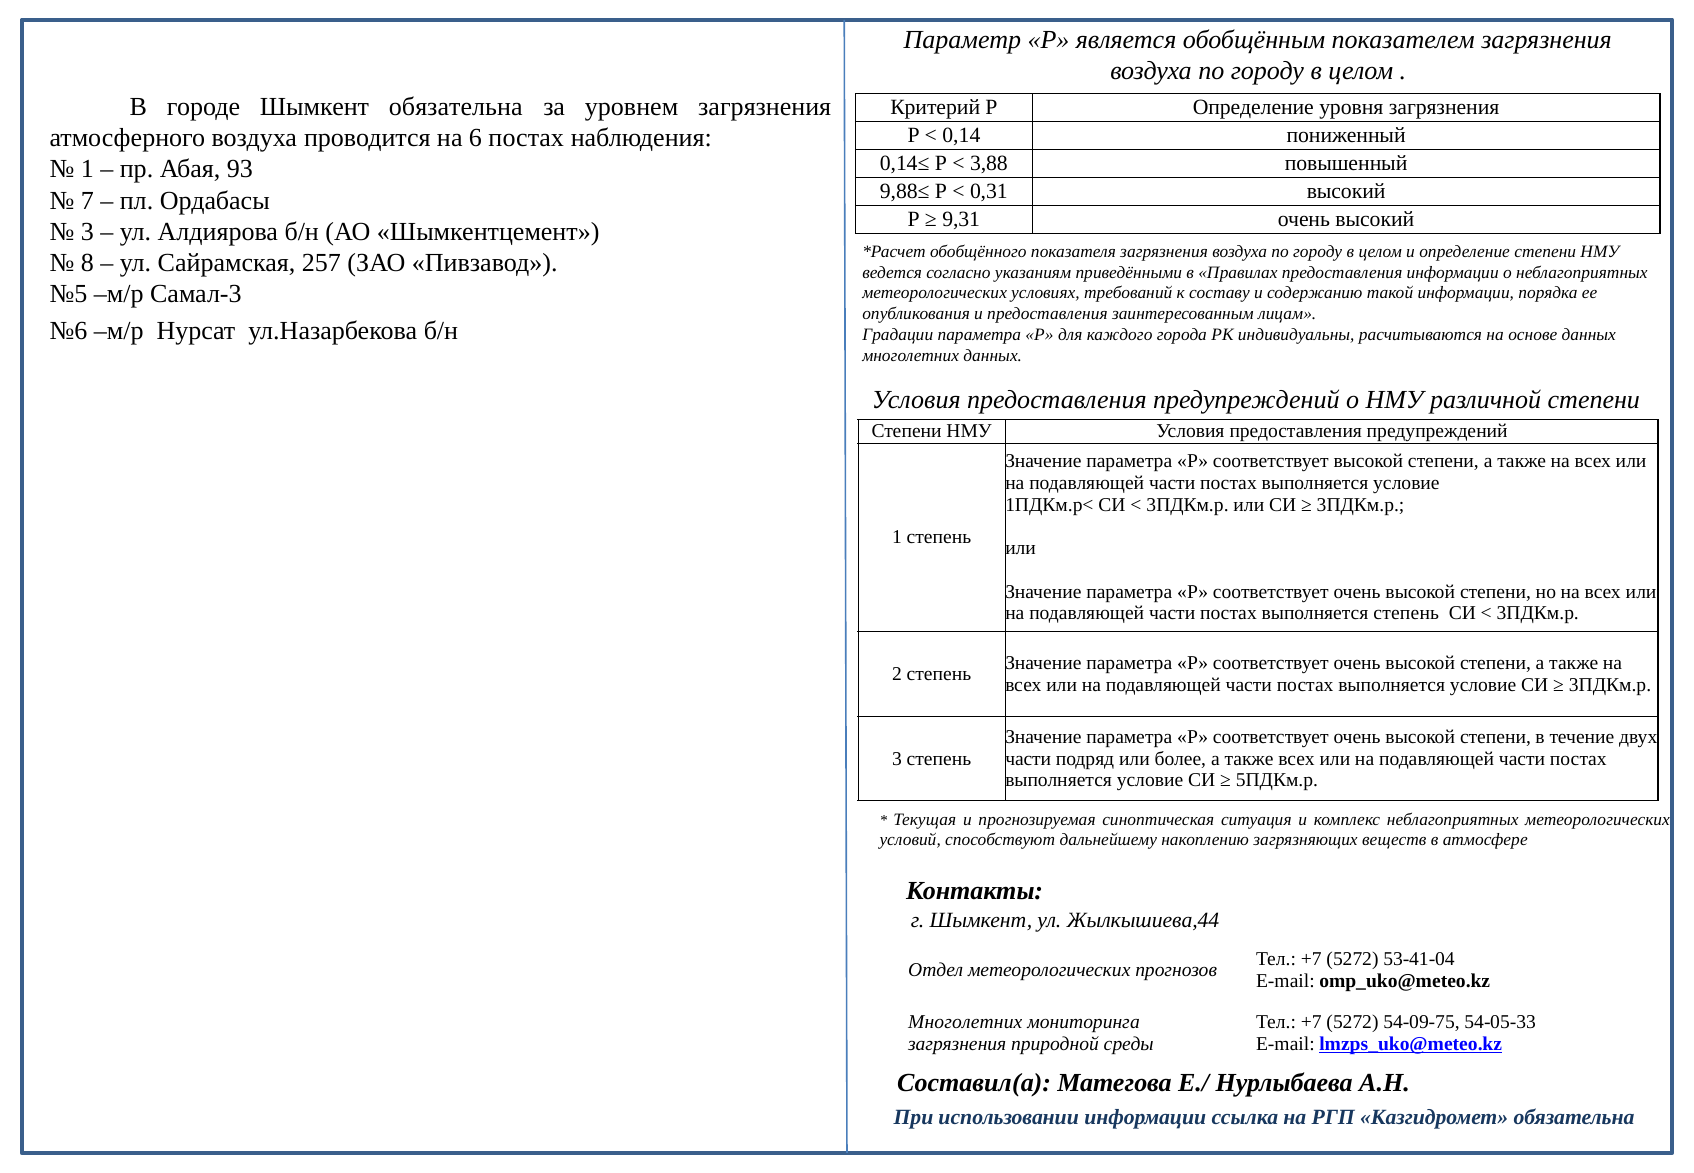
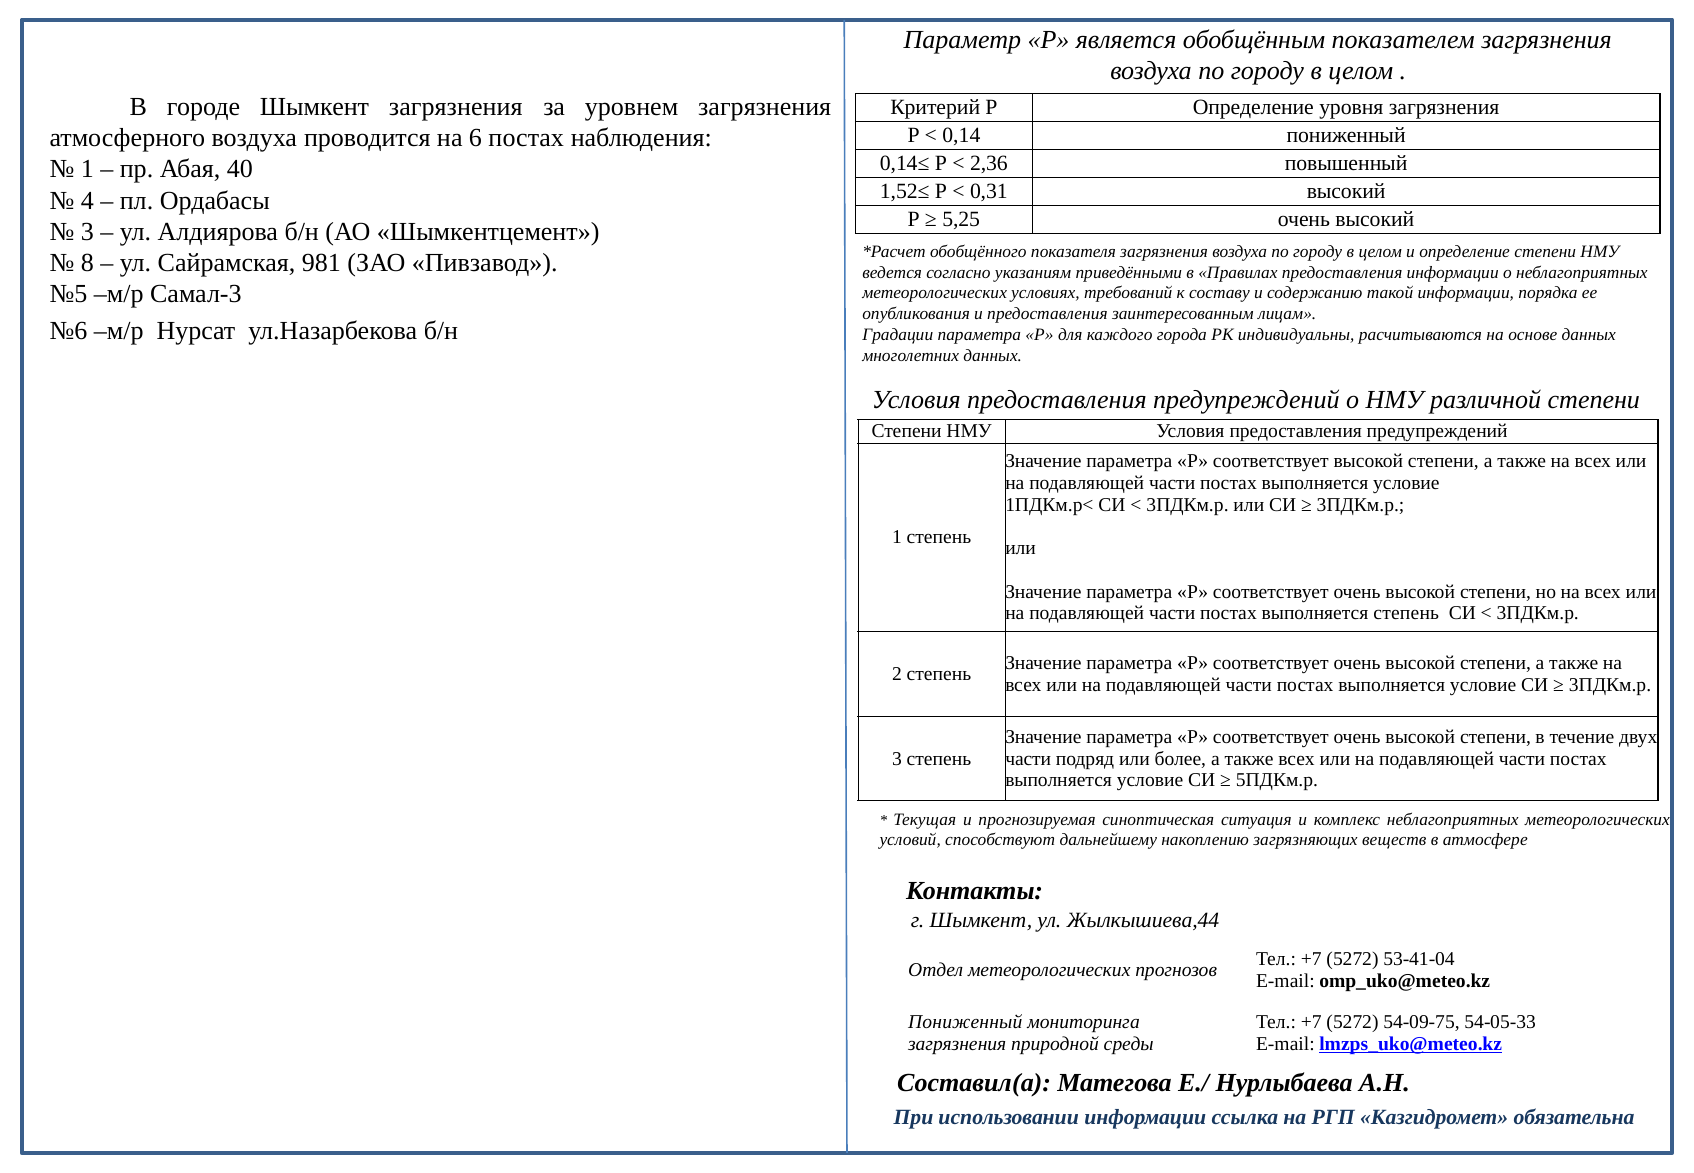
Шымкент обязательна: обязательна -> загрязнения
3,88: 3,88 -> 2,36
93: 93 -> 40
9,88≤: 9,88≤ -> 1,52≤
7: 7 -> 4
9,31: 9,31 -> 5,25
257: 257 -> 981
Многолетних at (965, 1022): Многолетних -> Пониженный
